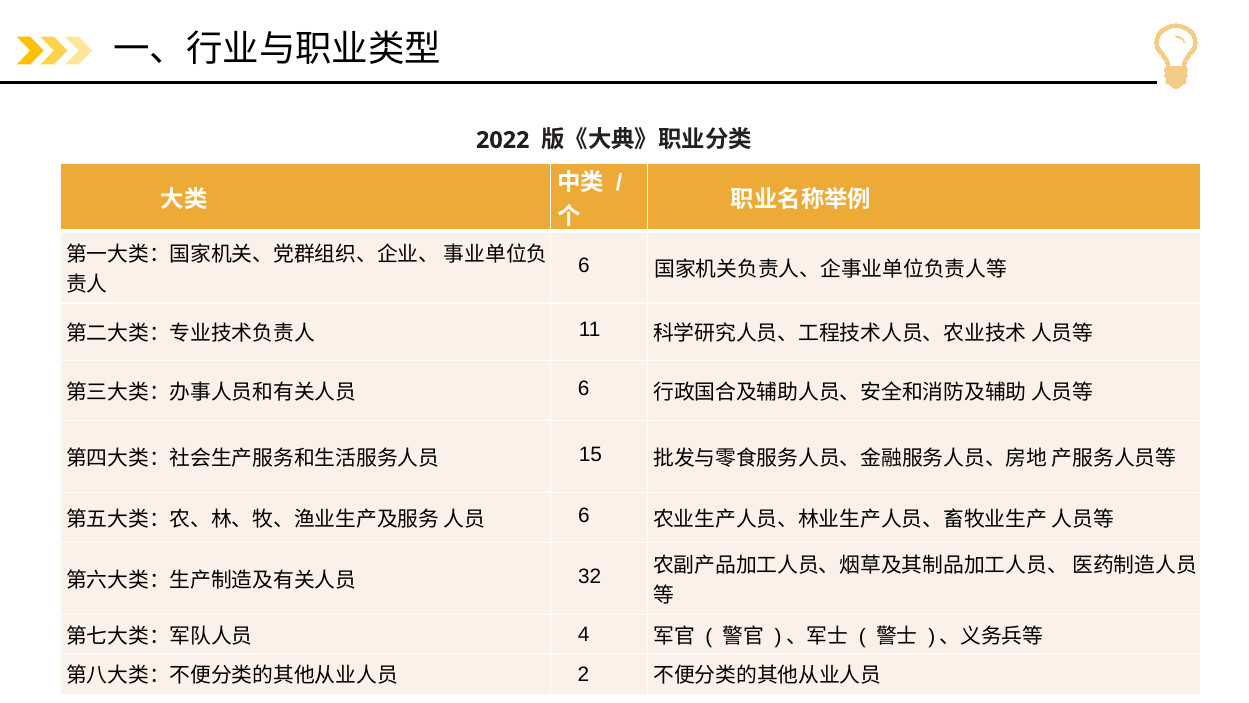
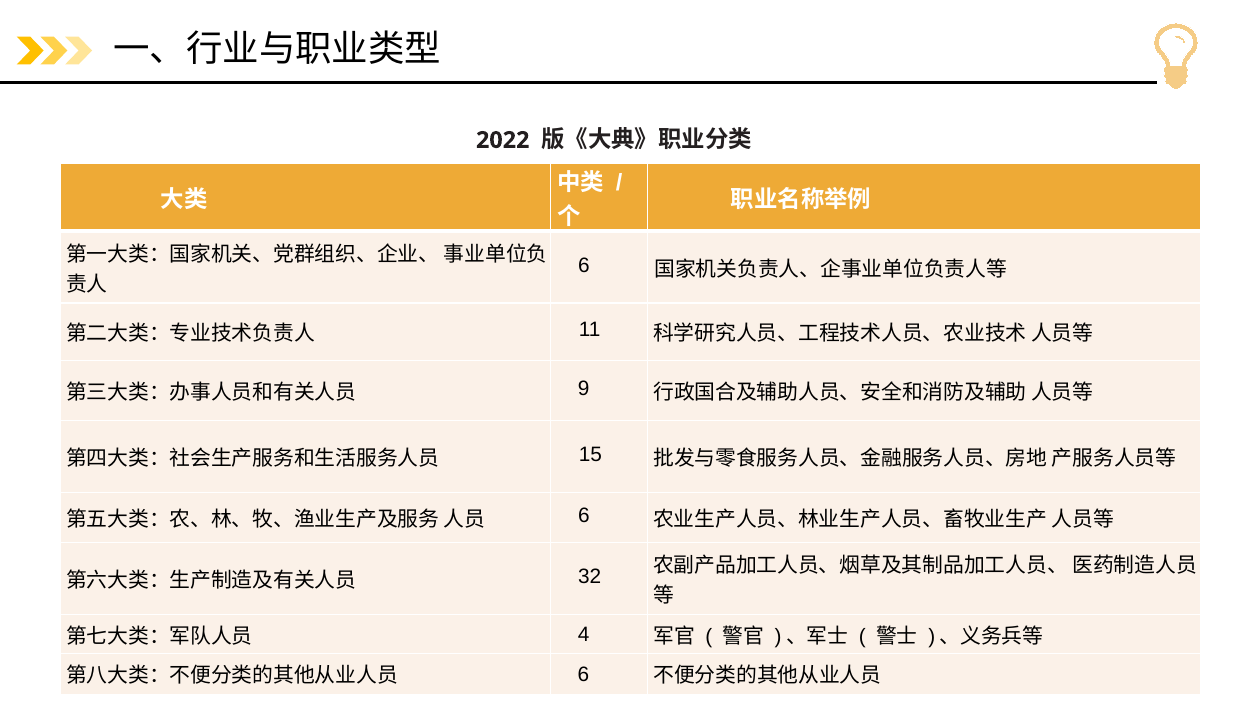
6 at (584, 388): 6 -> 9
2 at (583, 674): 2 -> 6
